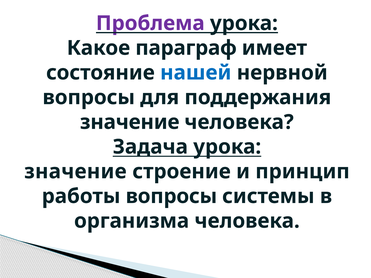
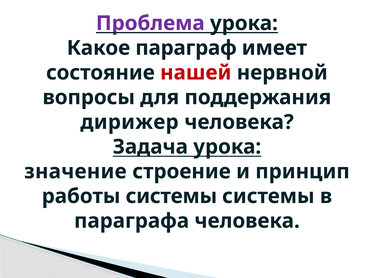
нашей colour: blue -> red
значение at (130, 122): значение -> дирижер
работы вопросы: вопросы -> системы
организма: организма -> параграфа
